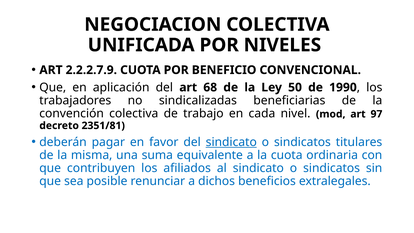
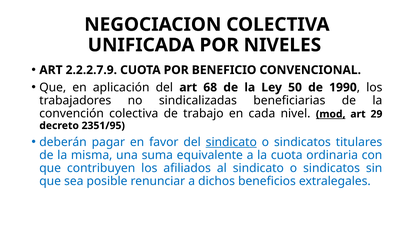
mod underline: none -> present
97: 97 -> 29
2351/81: 2351/81 -> 2351/95
